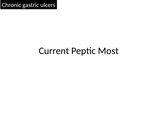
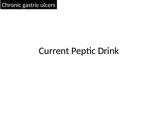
Most: Most -> Drink
